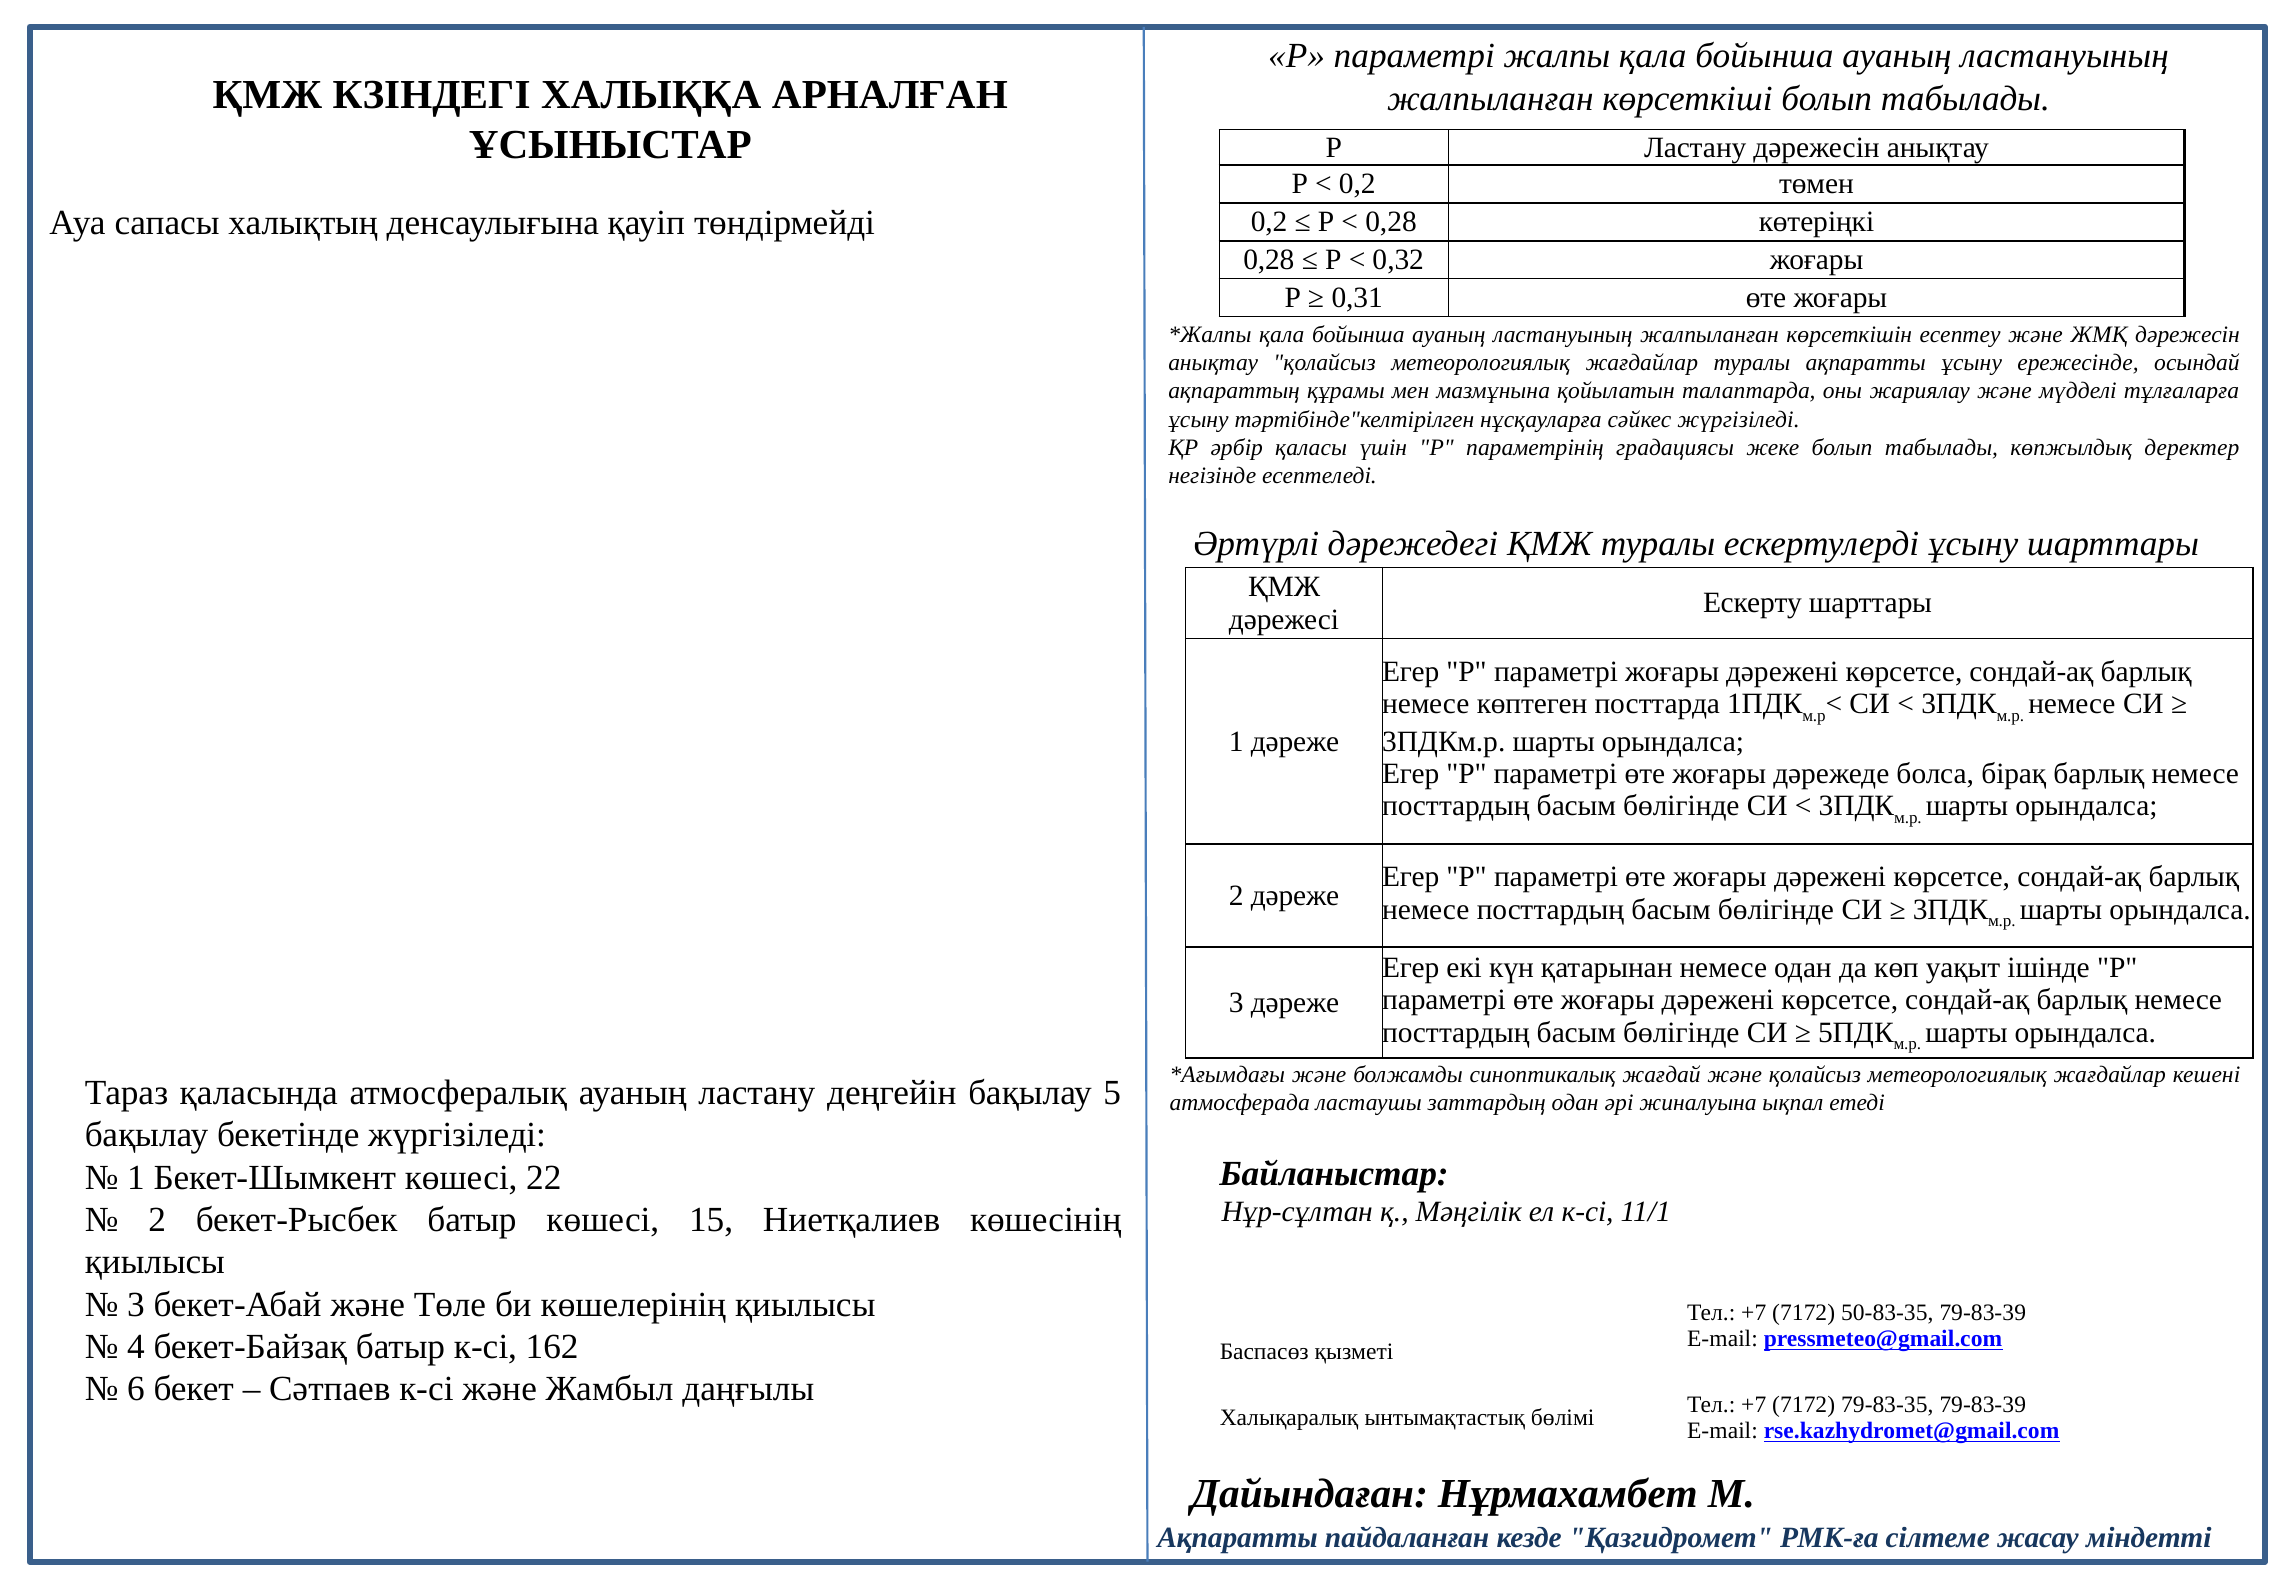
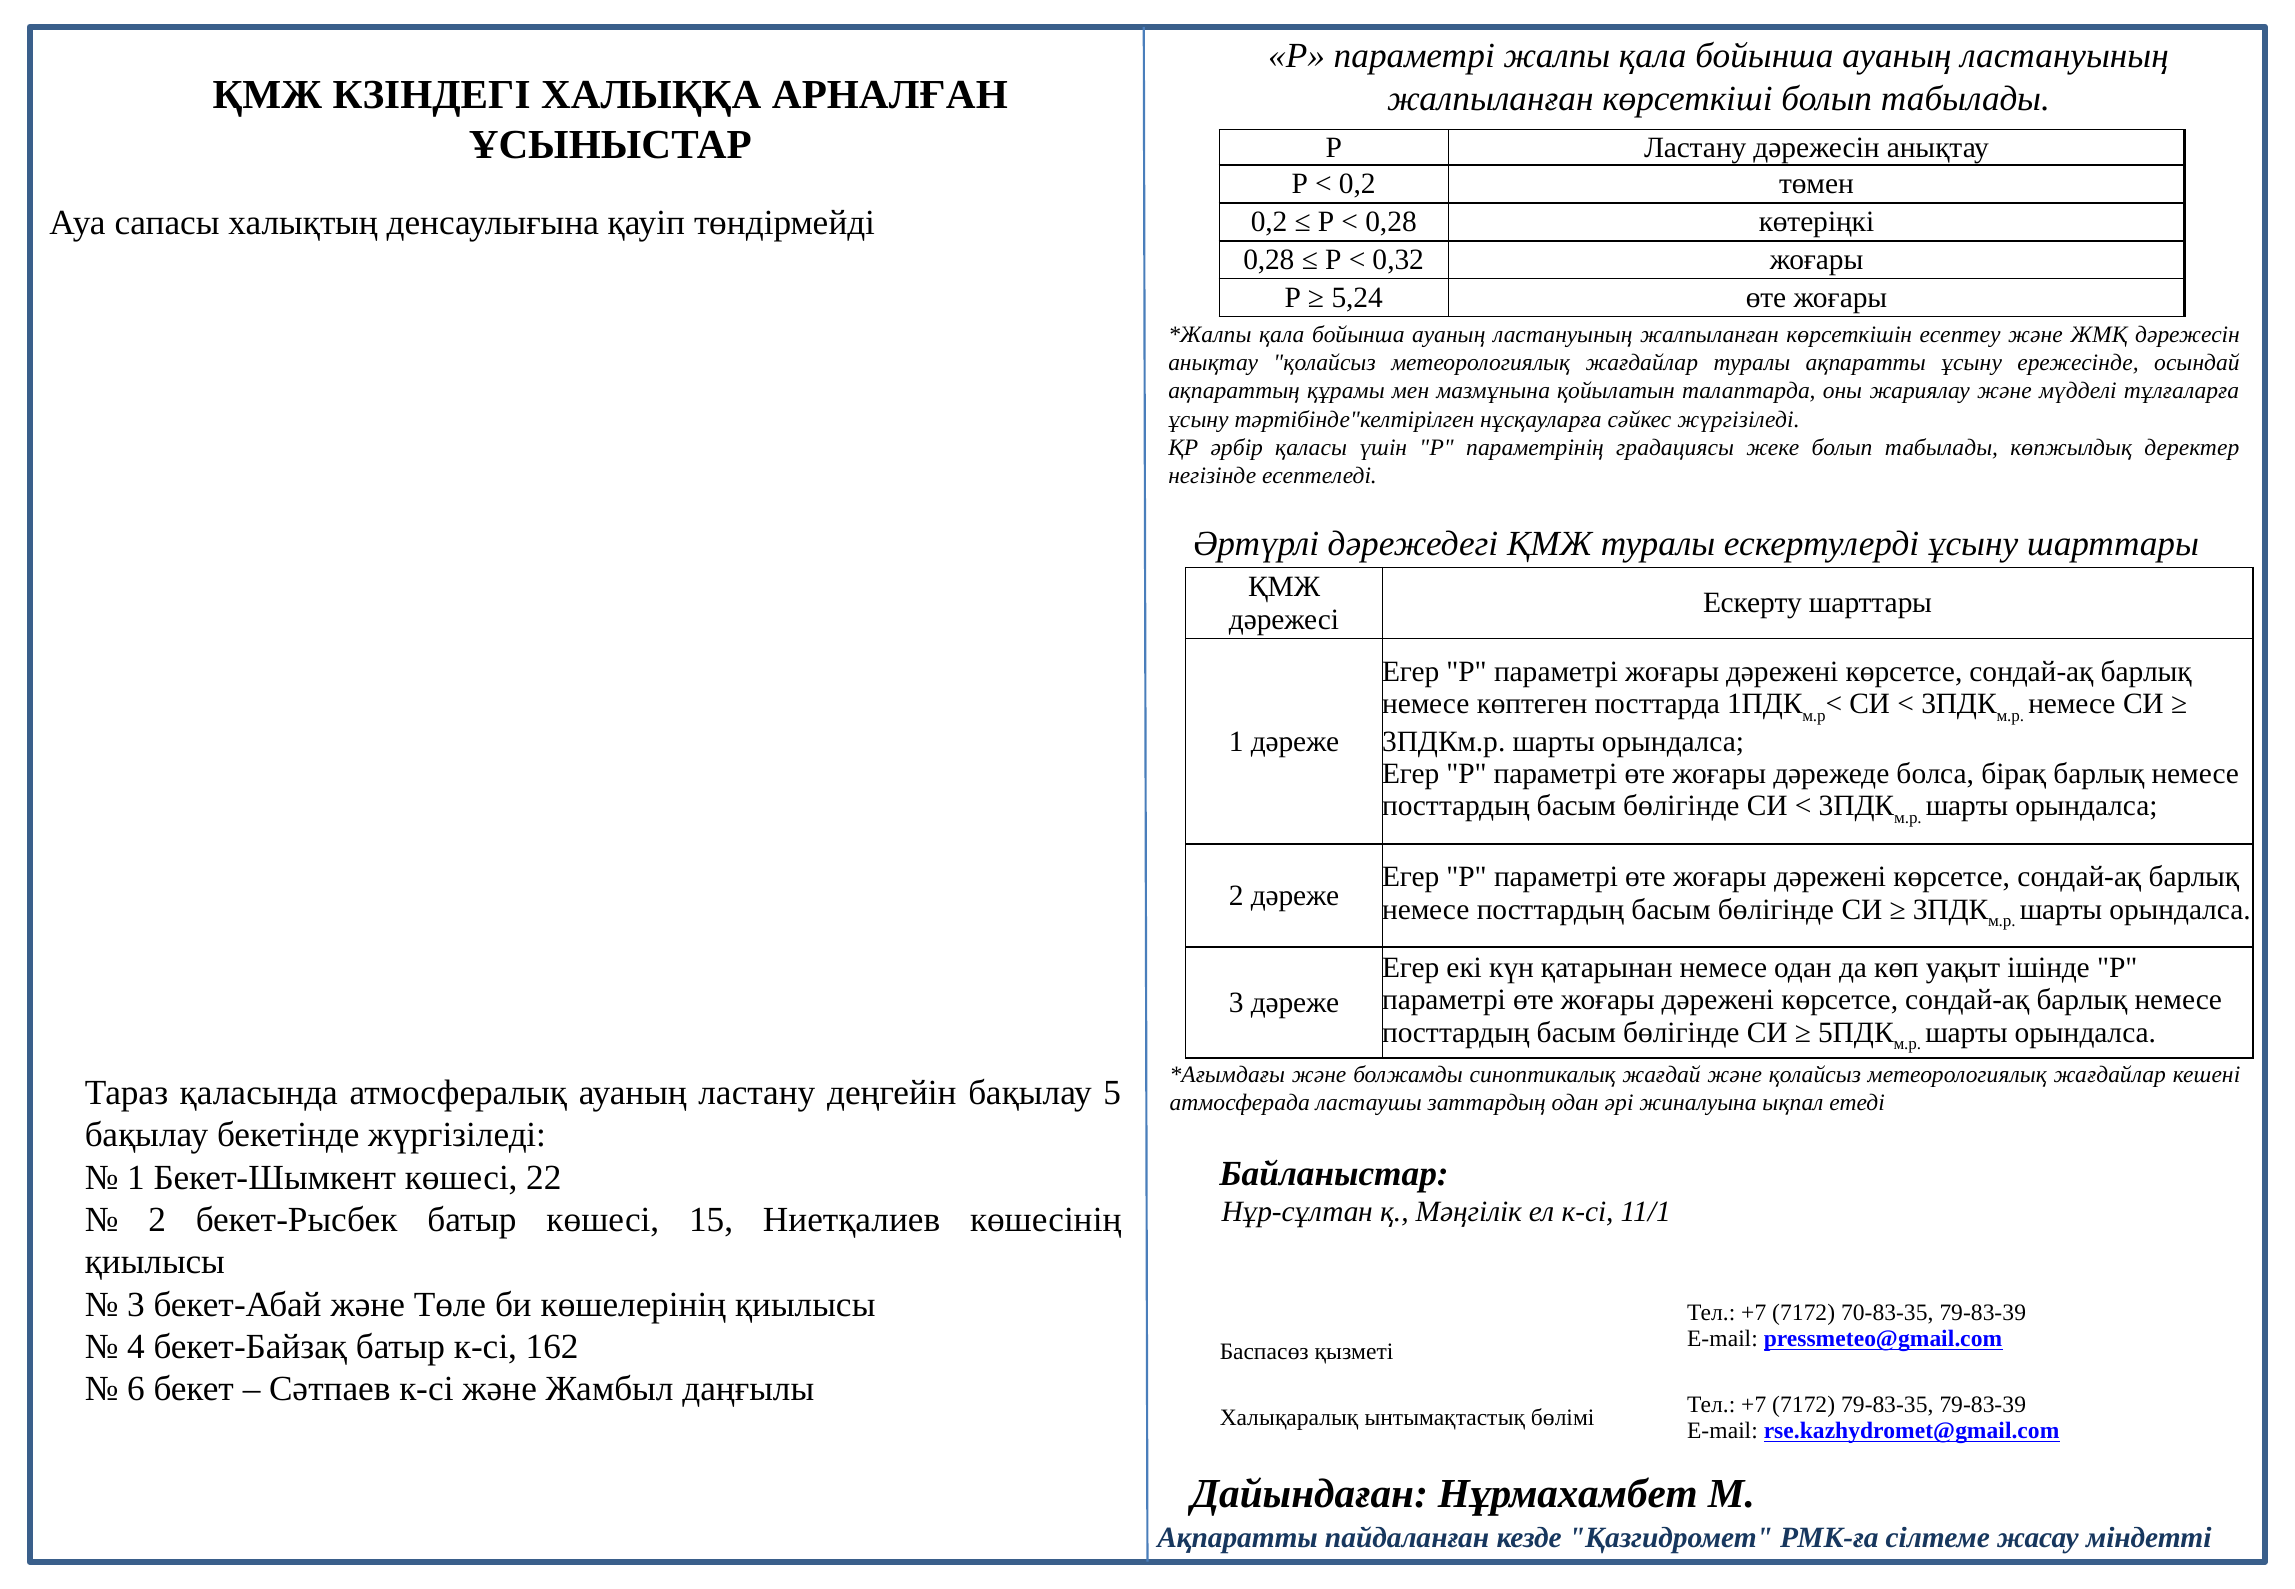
0,31: 0,31 -> 5,24
50-83-35: 50-83-35 -> 70-83-35
